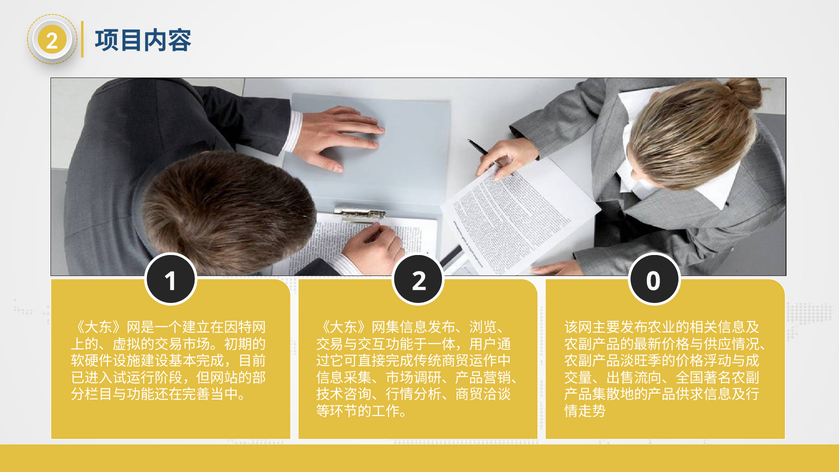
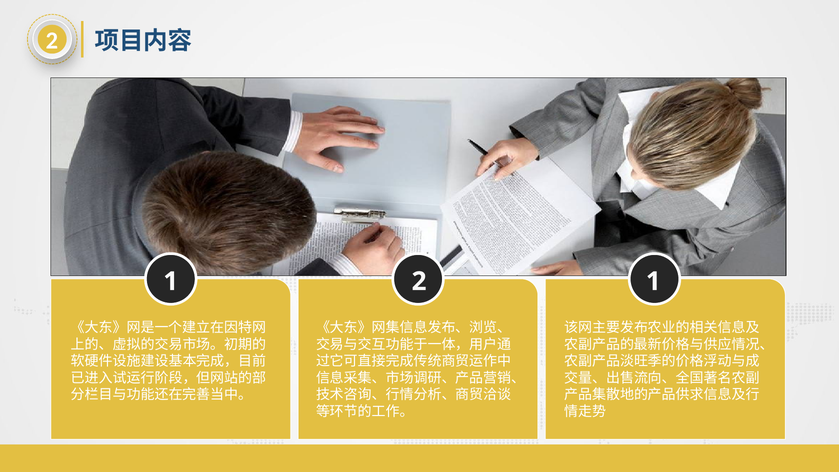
2 0: 0 -> 1
